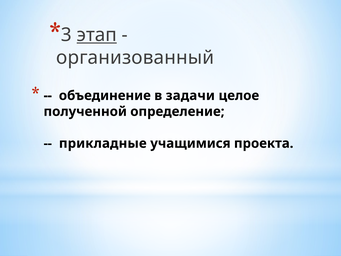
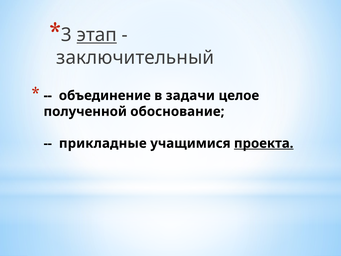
организованный: организованный -> заключительный
определение: определение -> обоснование
проекта underline: none -> present
